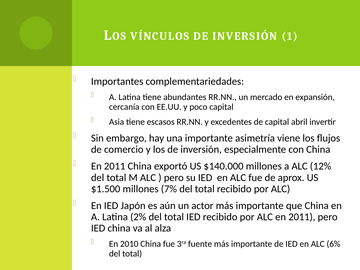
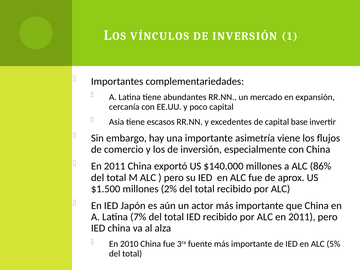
abril: abril -> base
12%: 12% -> 86%
7%: 7% -> 2%
2%: 2% -> 7%
6%: 6% -> 5%
